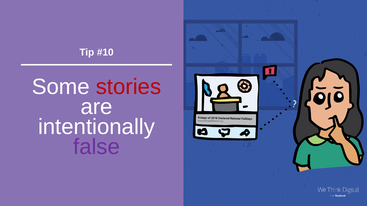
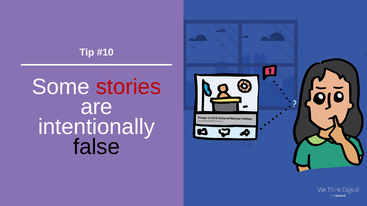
false colour: purple -> black
